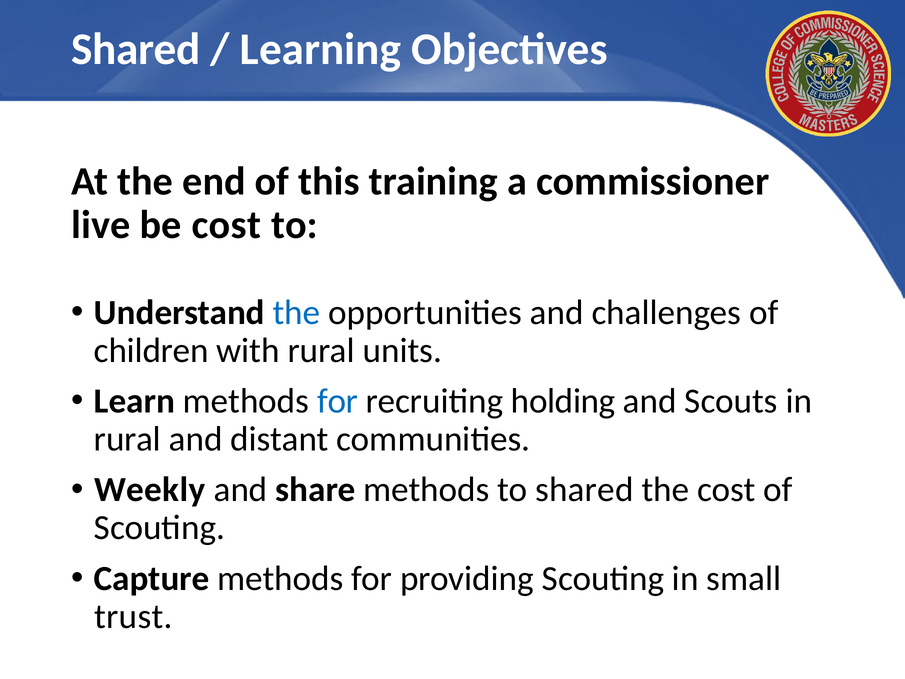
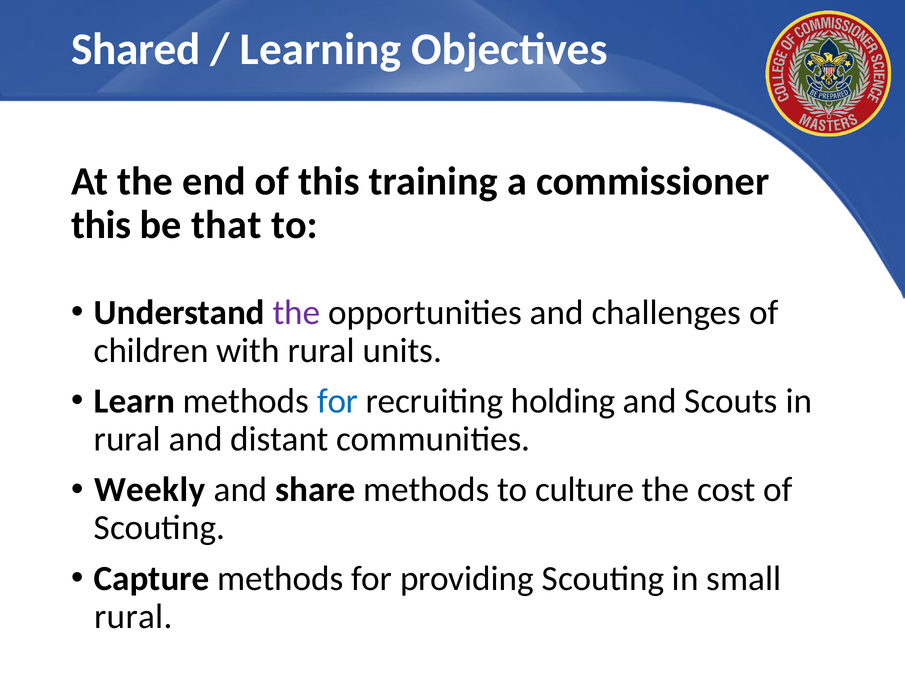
live at (101, 225): live -> this
be cost: cost -> that
the at (296, 312) colour: blue -> purple
to shared: shared -> culture
trust at (133, 616): trust -> rural
